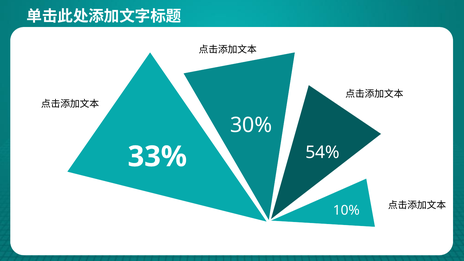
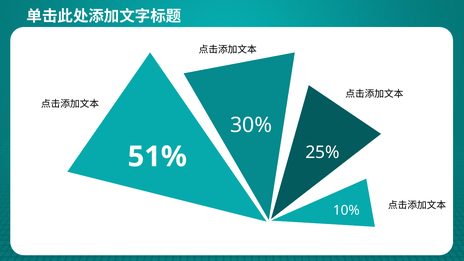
54%: 54% -> 25%
33%: 33% -> 51%
